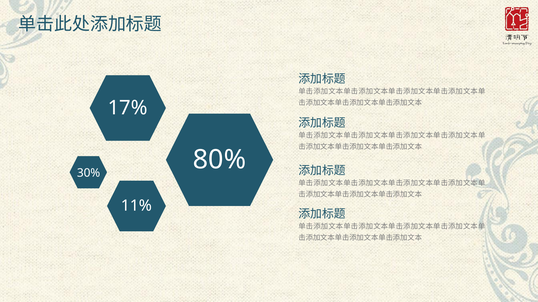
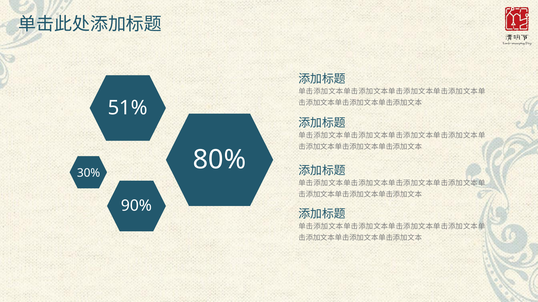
17%: 17% -> 51%
11%: 11% -> 90%
